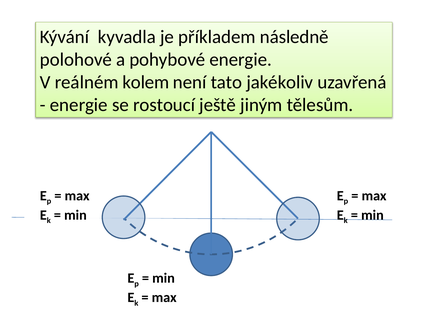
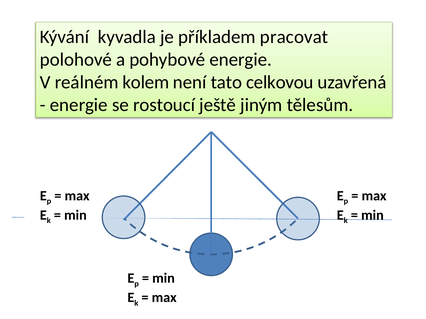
následně: následně -> pracovat
jakékoliv: jakékoliv -> celkovou
